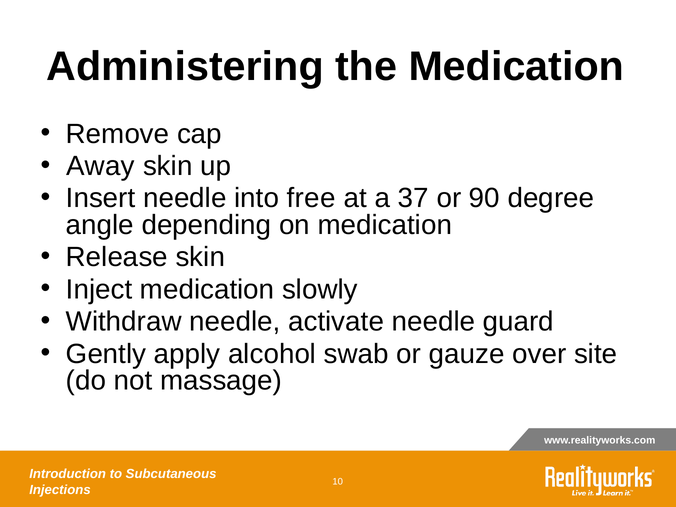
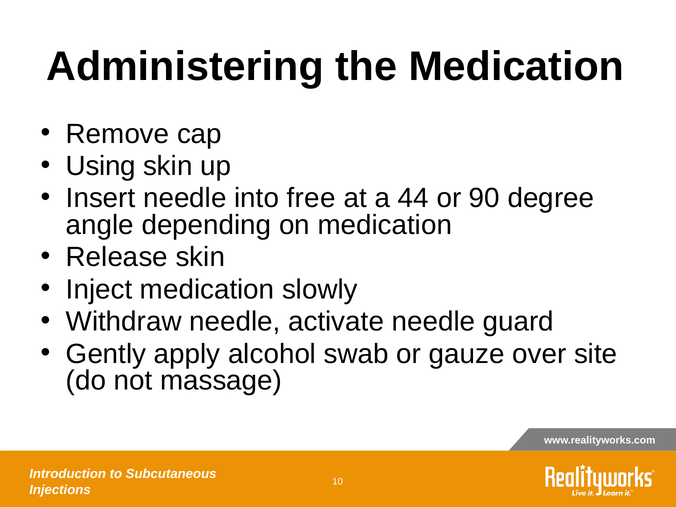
Away: Away -> Using
37: 37 -> 44
